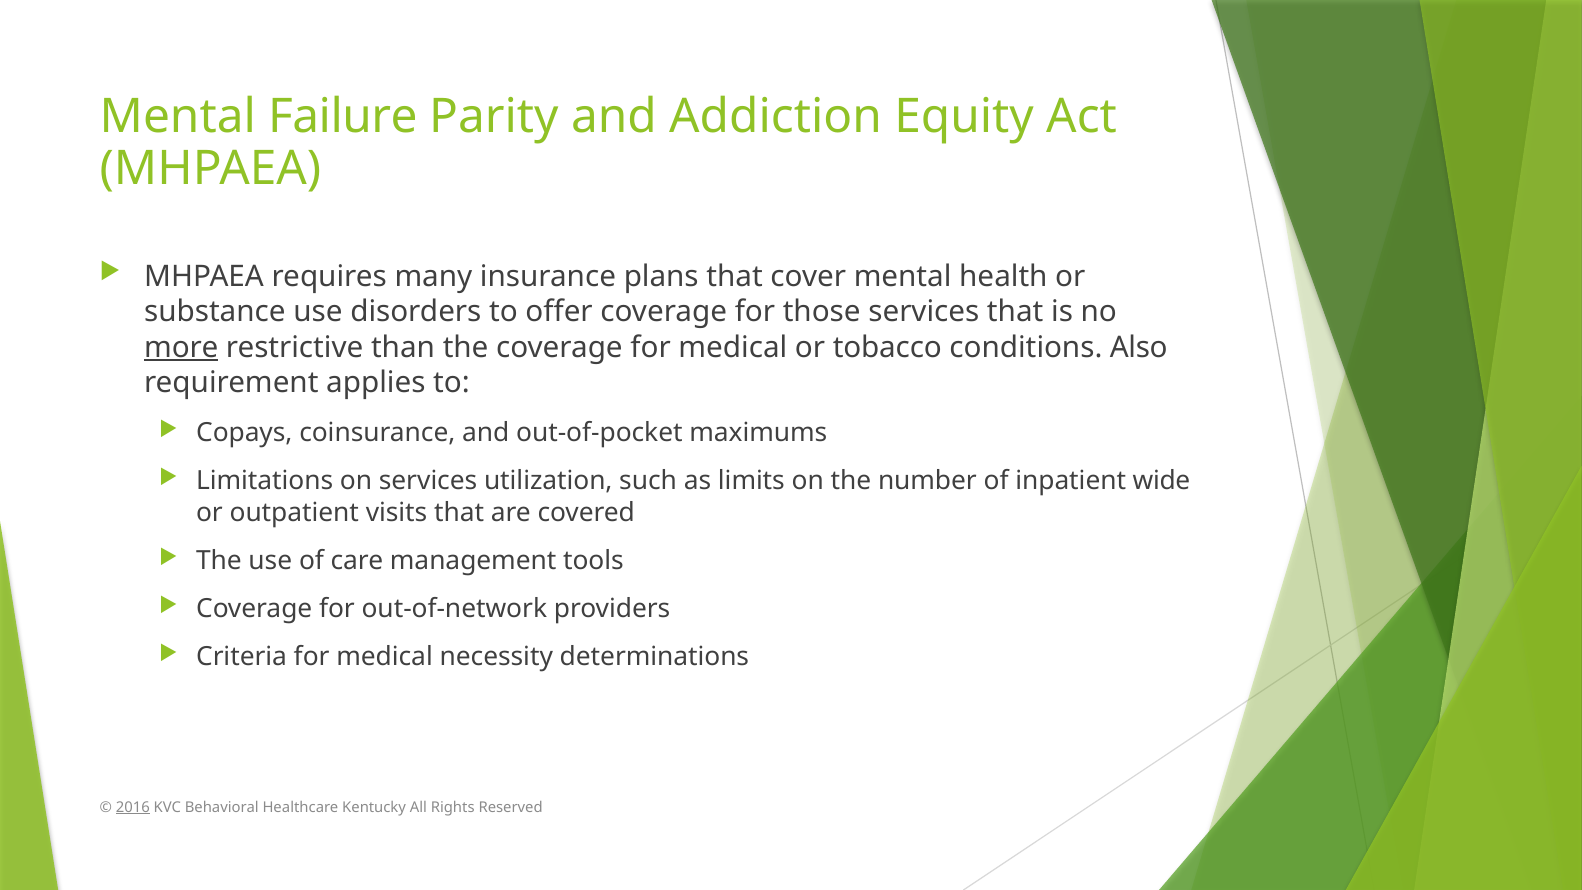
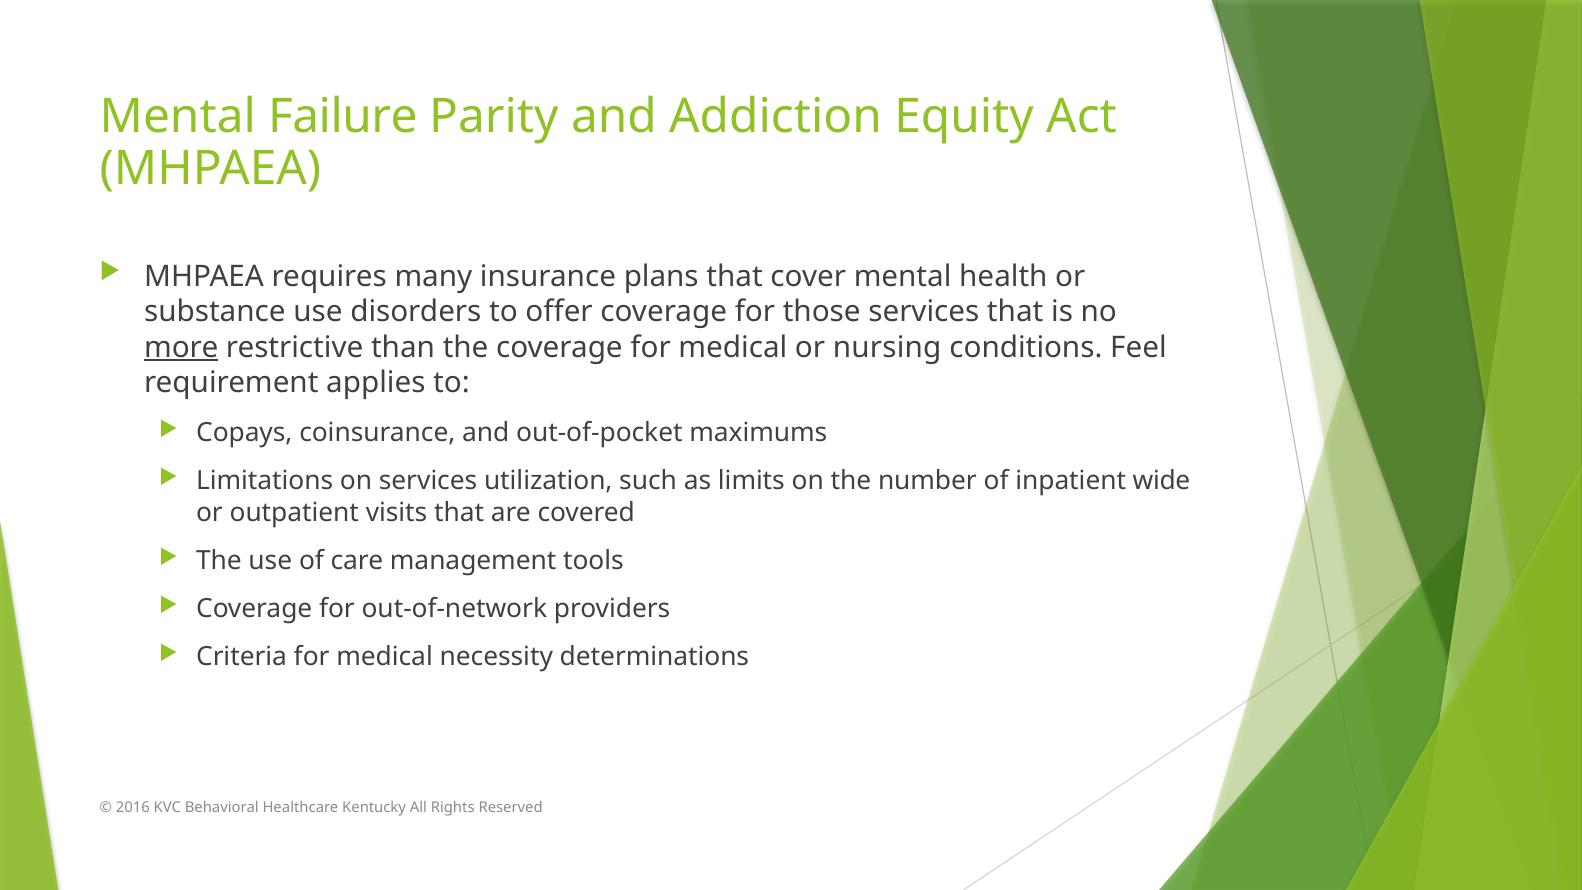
tobacco: tobacco -> nursing
Also: Also -> Feel
2016 underline: present -> none
